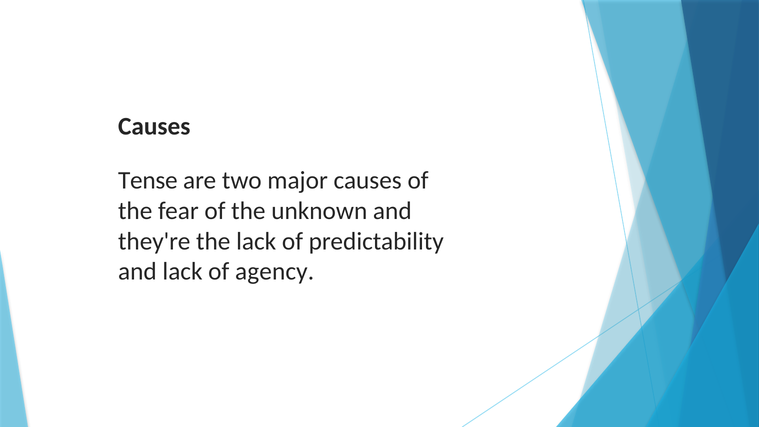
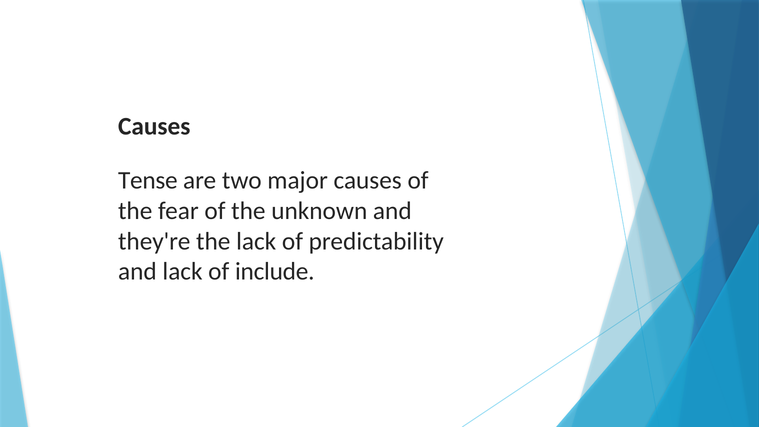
agency: agency -> include
